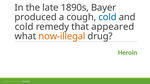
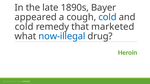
produced: produced -> appeared
appeared: appeared -> marketed
now-illegal colour: orange -> blue
